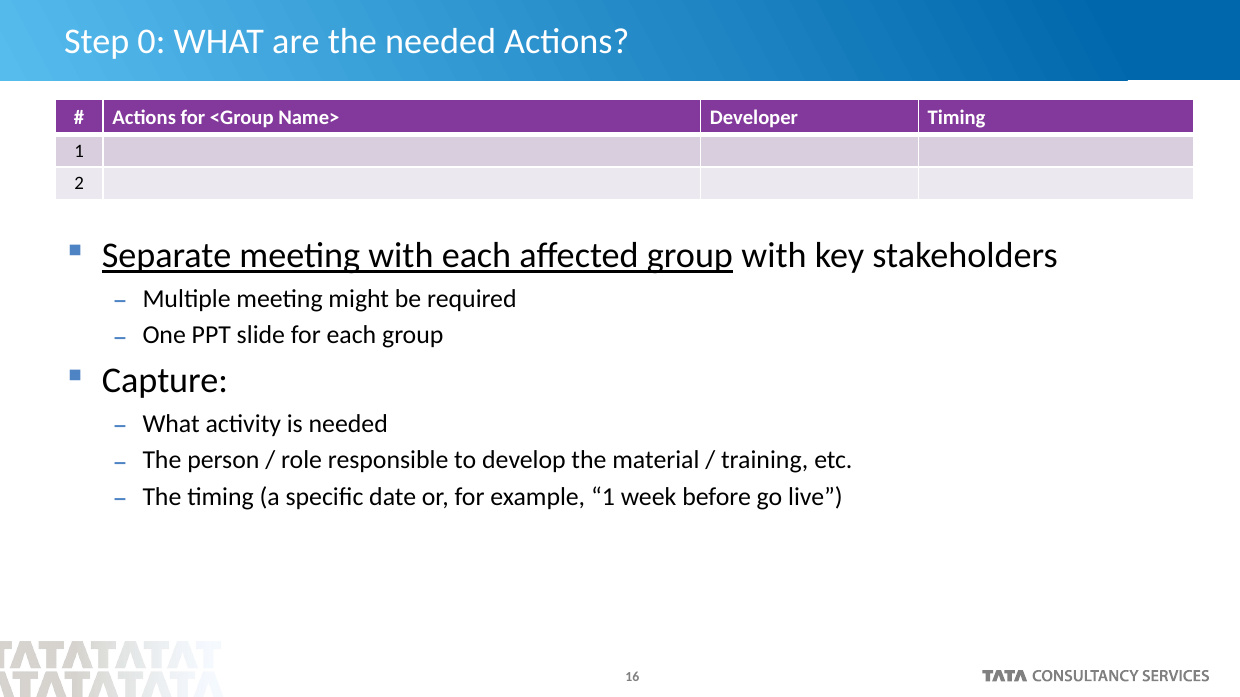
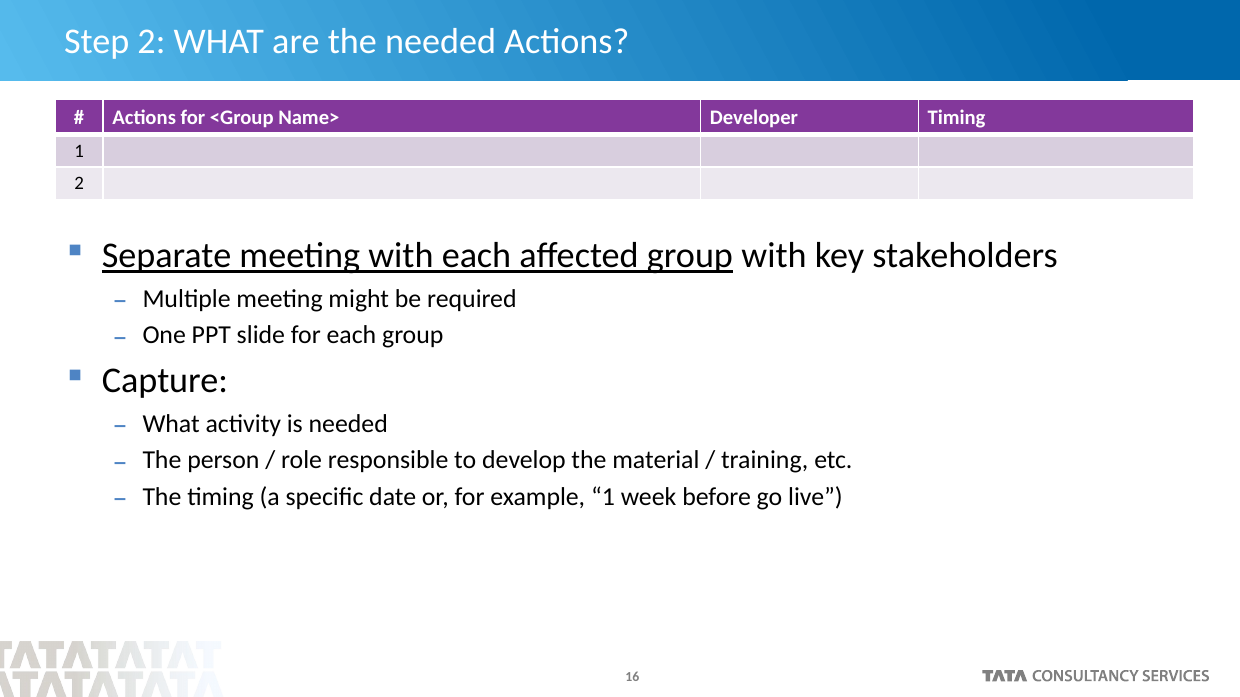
Step 0: 0 -> 2
